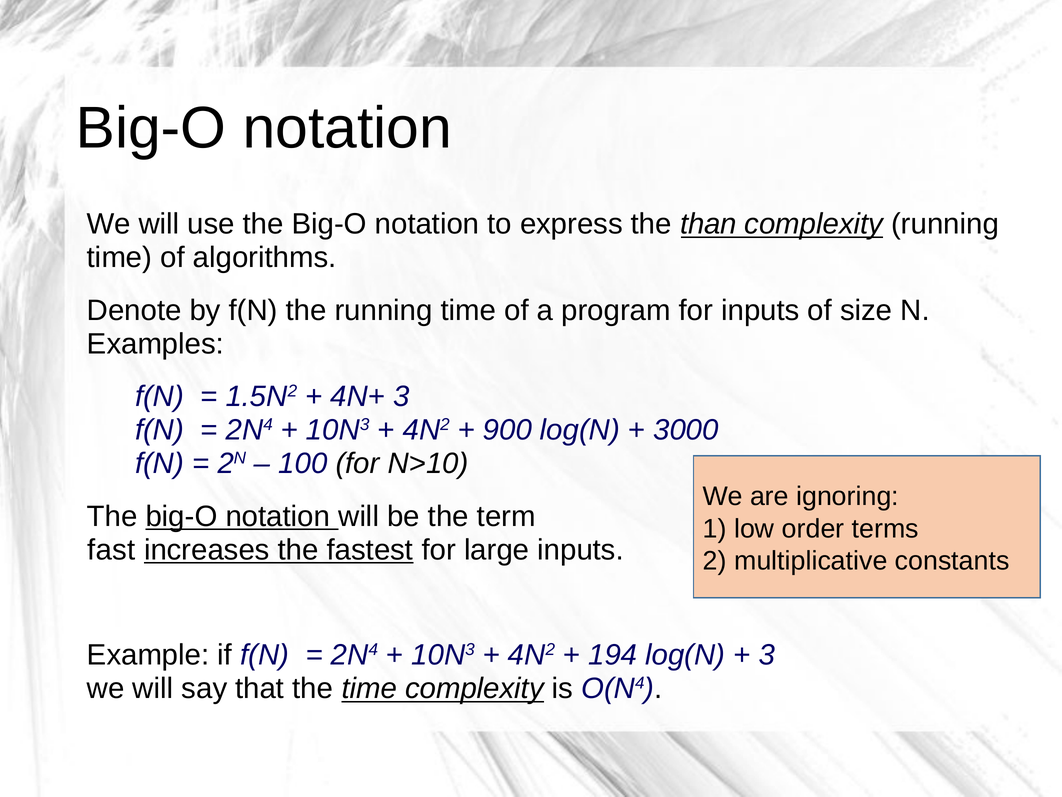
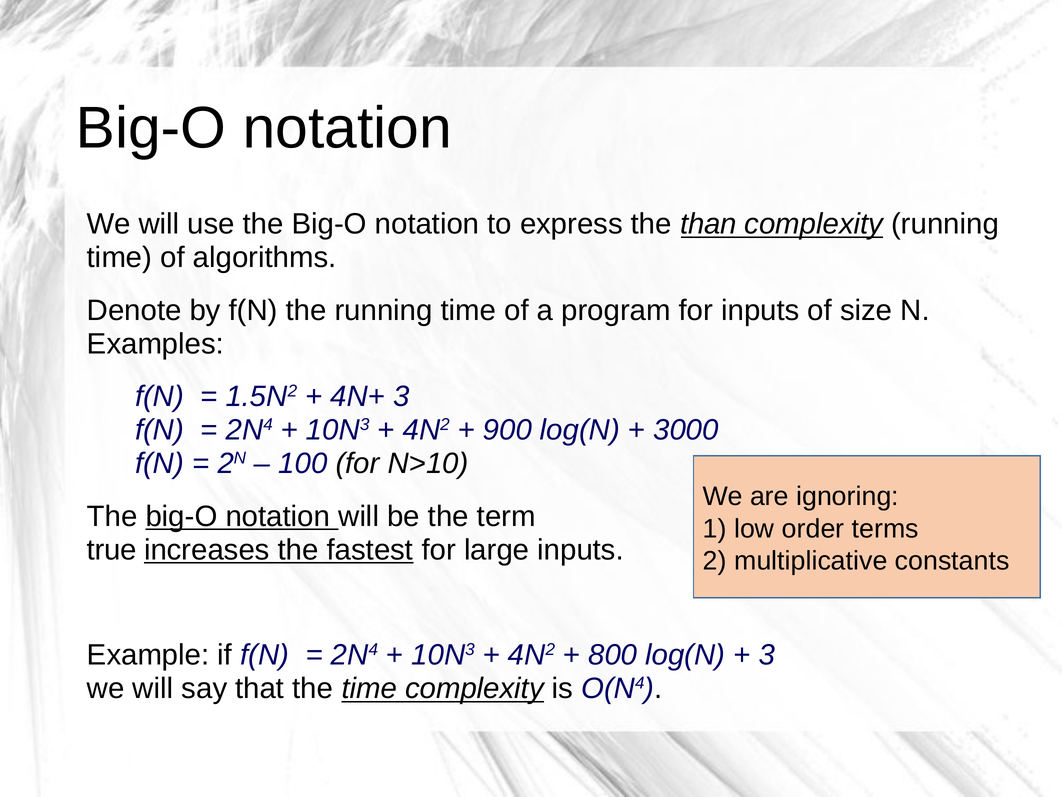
fast: fast -> true
194: 194 -> 800
